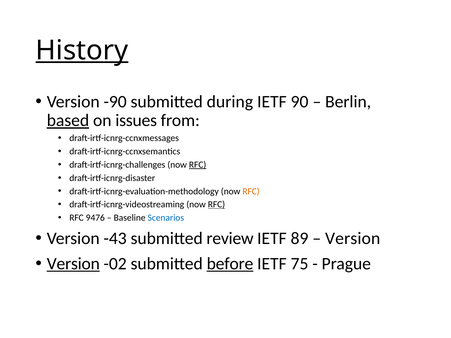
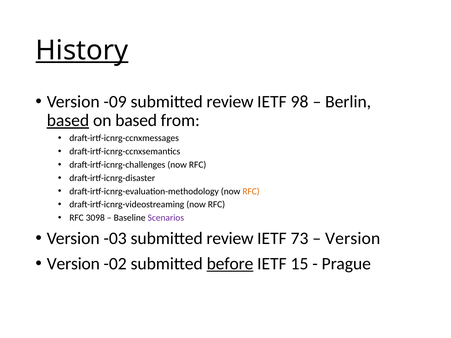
-90: -90 -> -09
during at (230, 102): during -> review
90: 90 -> 98
on issues: issues -> based
RFC at (198, 165) underline: present -> none
RFC at (216, 205) underline: present -> none
9476: 9476 -> 3098
Scenarios colour: blue -> purple
-43: -43 -> -03
89: 89 -> 73
Version at (73, 264) underline: present -> none
75: 75 -> 15
